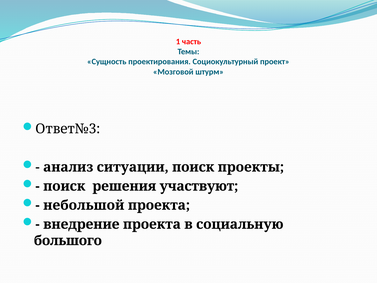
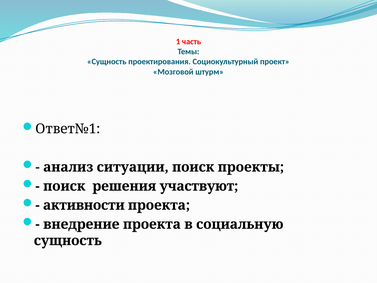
Ответ№3: Ответ№3 -> Ответ№1
небольшой: небольшой -> активности
большого at (68, 240): большого -> сущность
